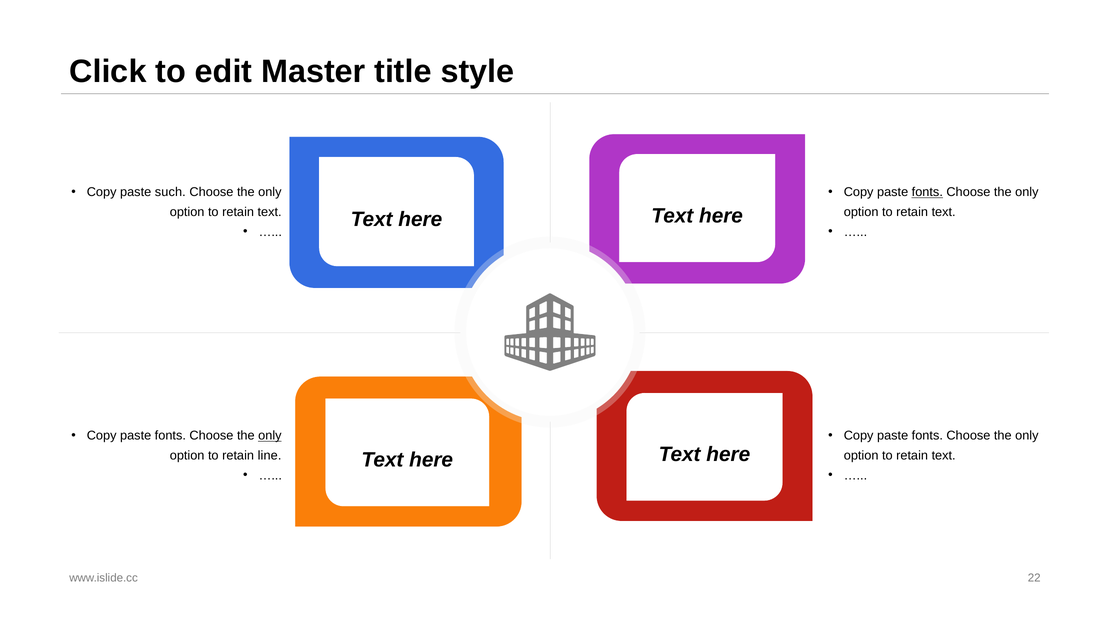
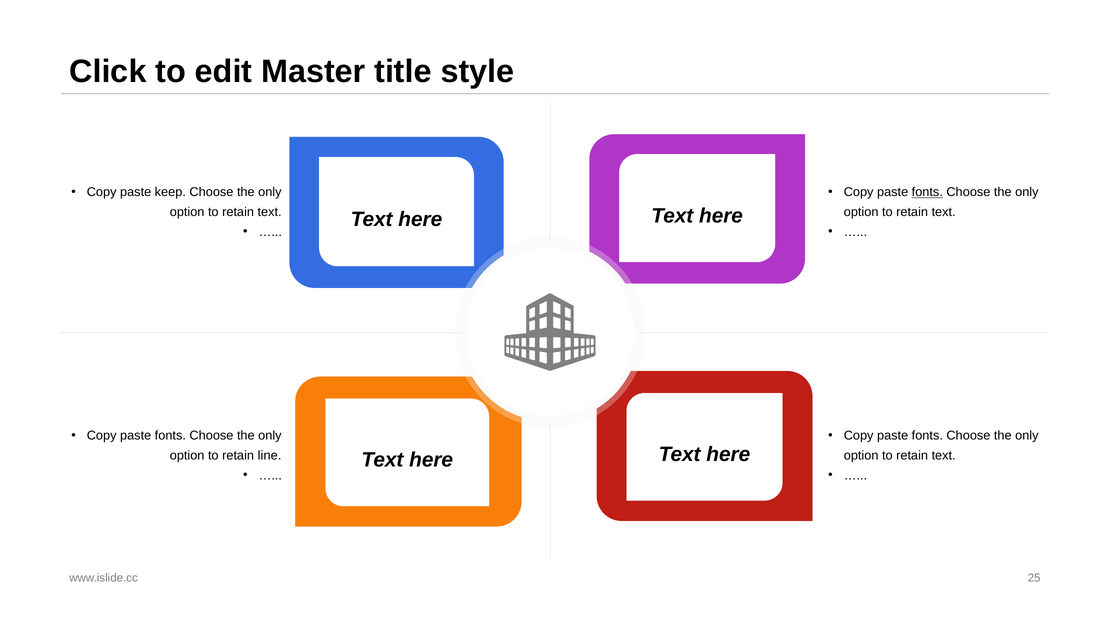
such: such -> keep
only at (270, 436) underline: present -> none
22: 22 -> 25
